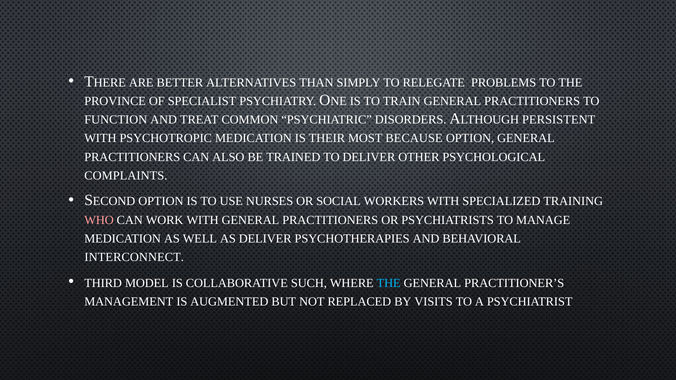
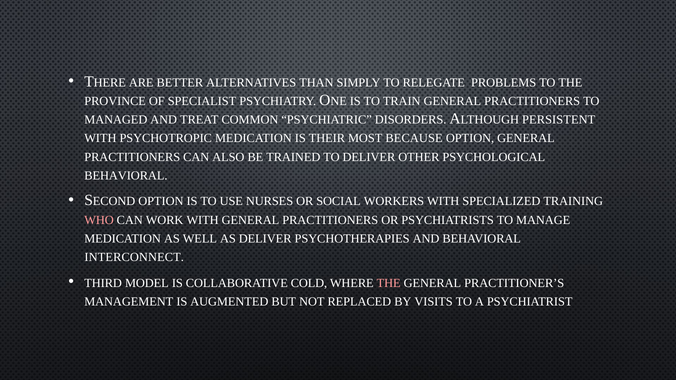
FUNCTION: FUNCTION -> MANAGED
COMPLAINTS at (126, 176): COMPLAINTS -> BEHAVIORAL
SUCH: SUCH -> COLD
THE at (389, 283) colour: light blue -> pink
